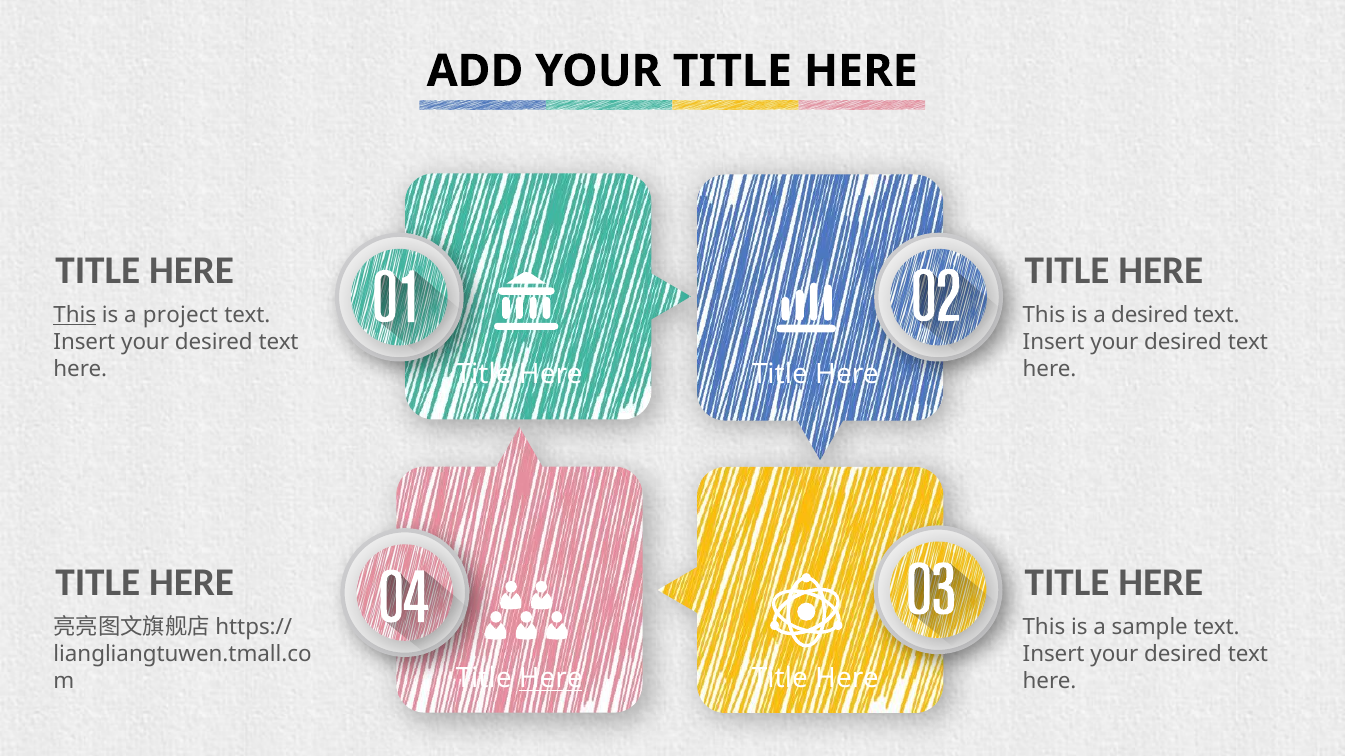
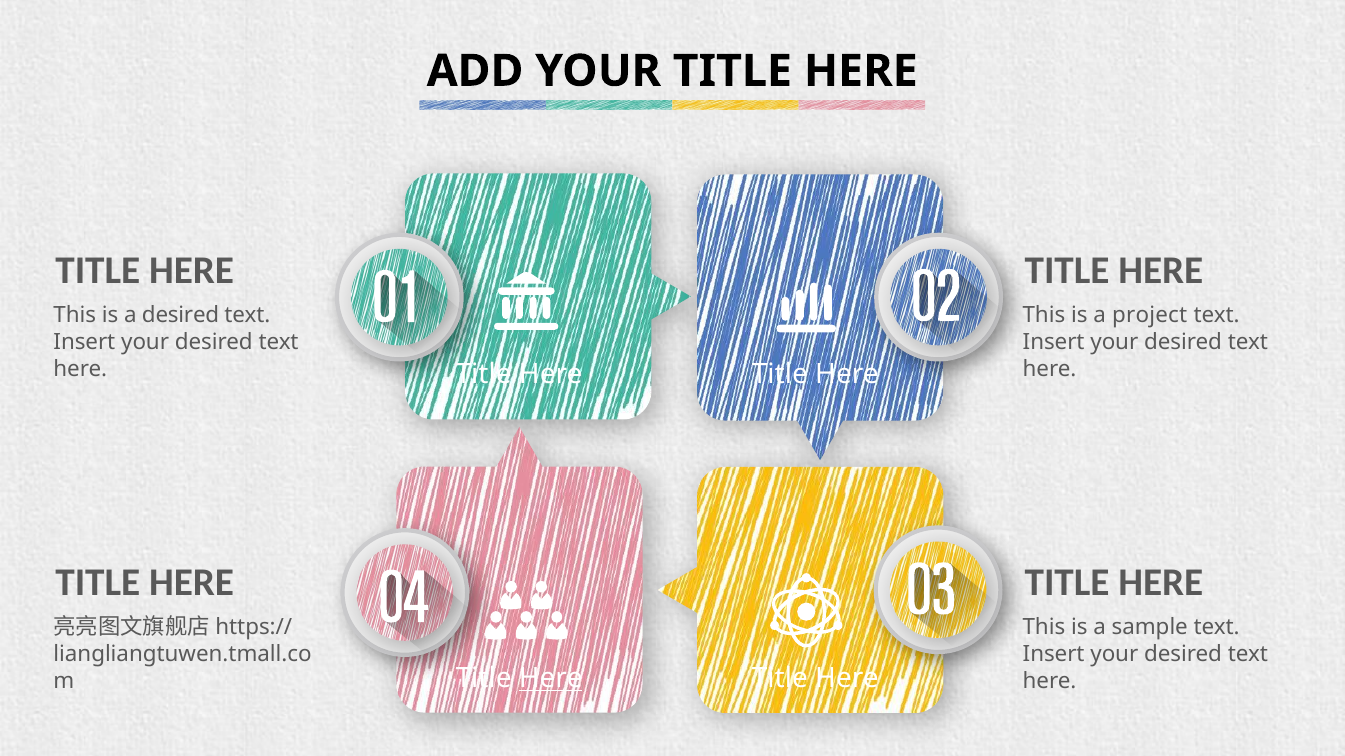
This at (75, 315) underline: present -> none
a project: project -> desired
a desired: desired -> project
